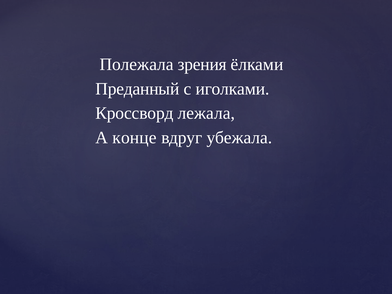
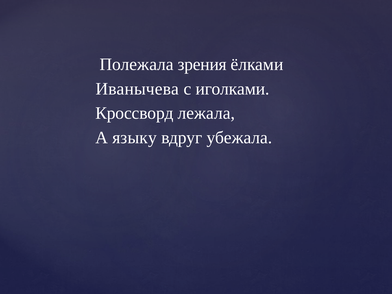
Преданный: Преданный -> Иванычева
конце: конце -> языку
